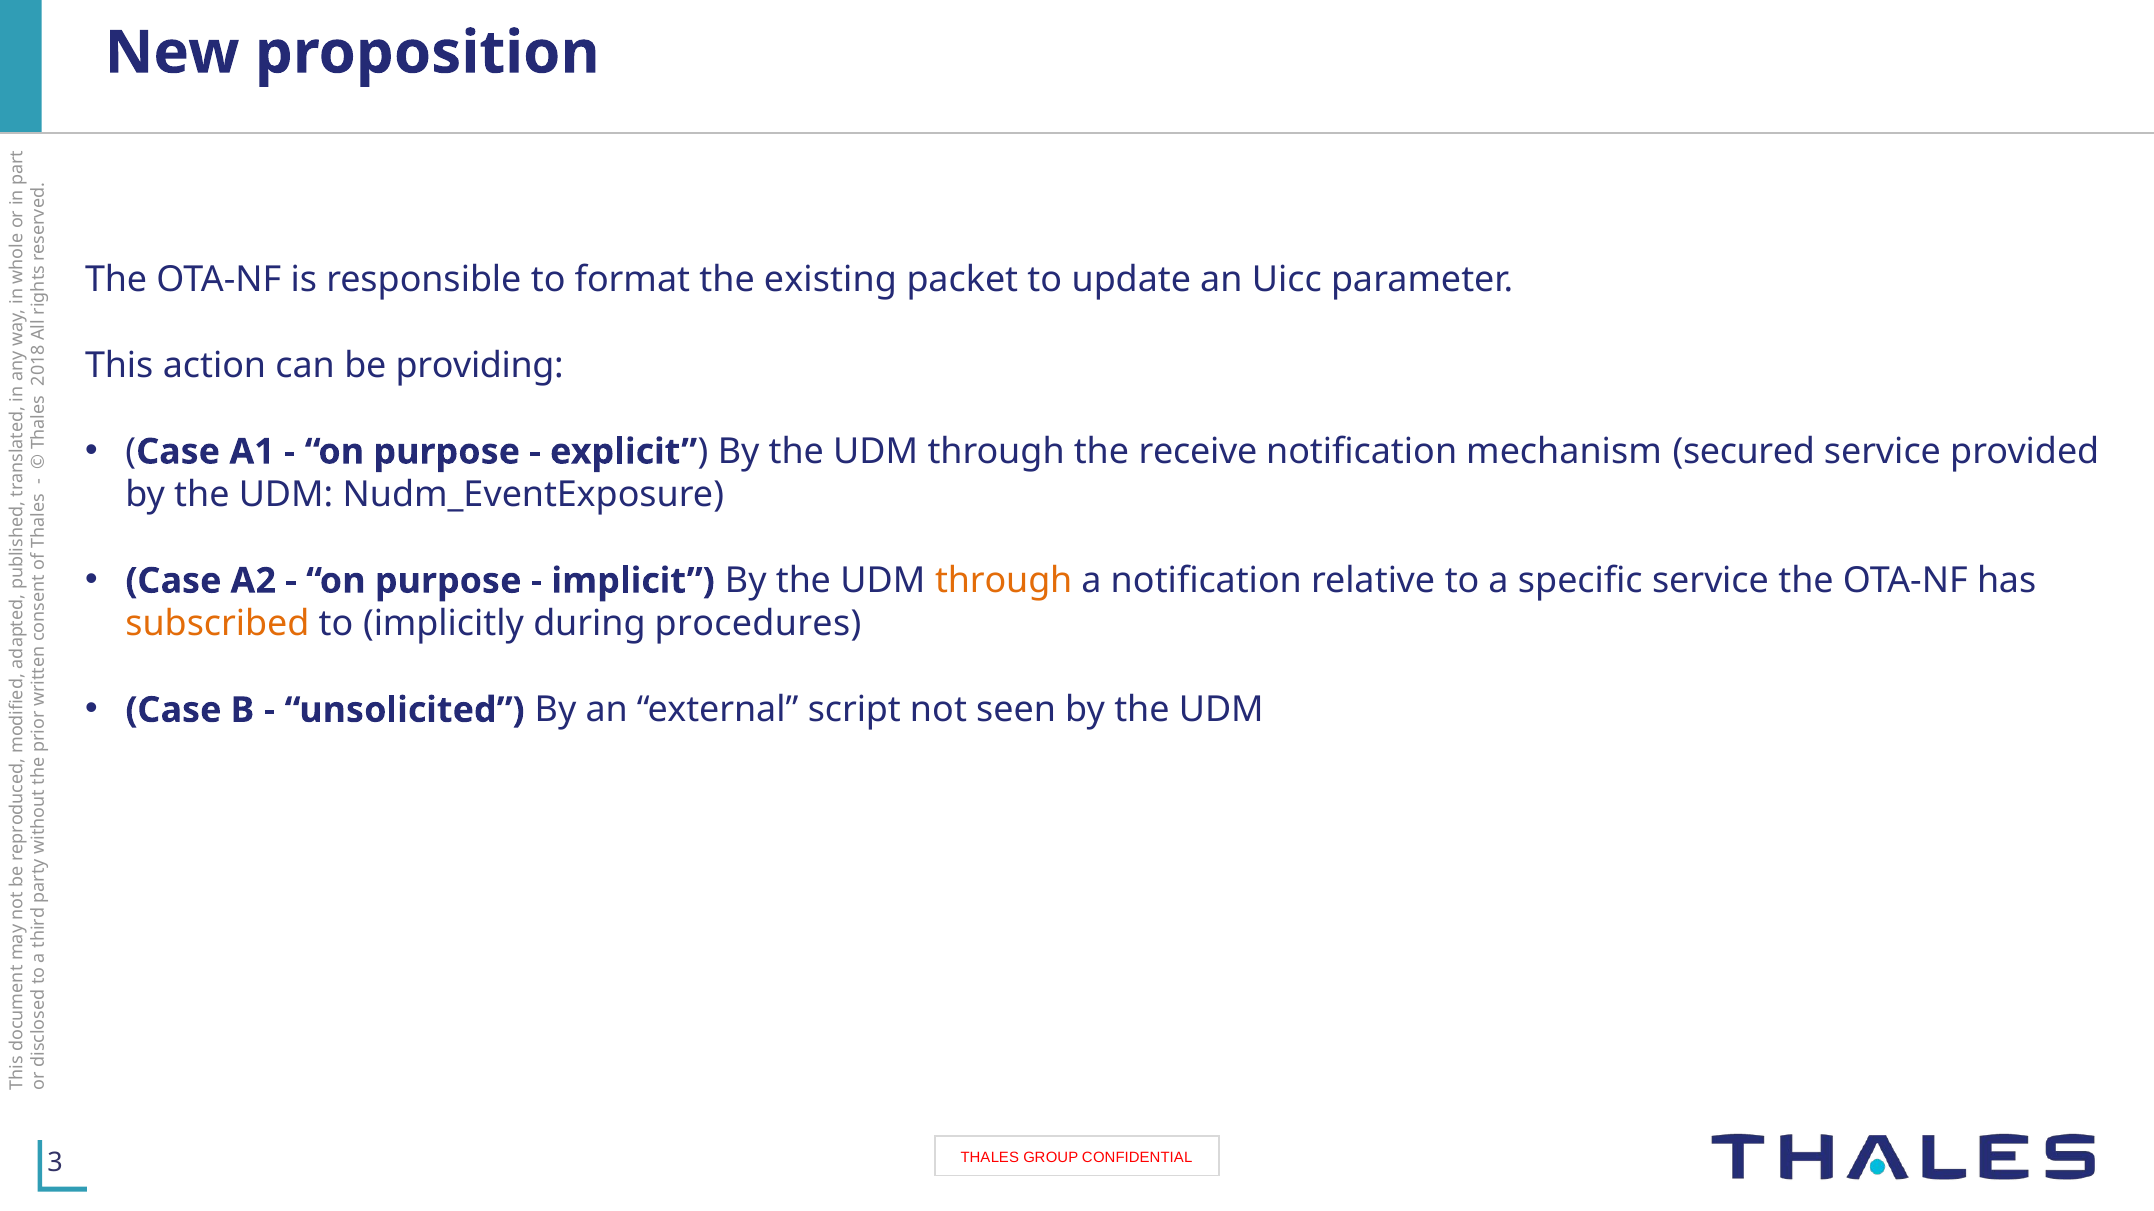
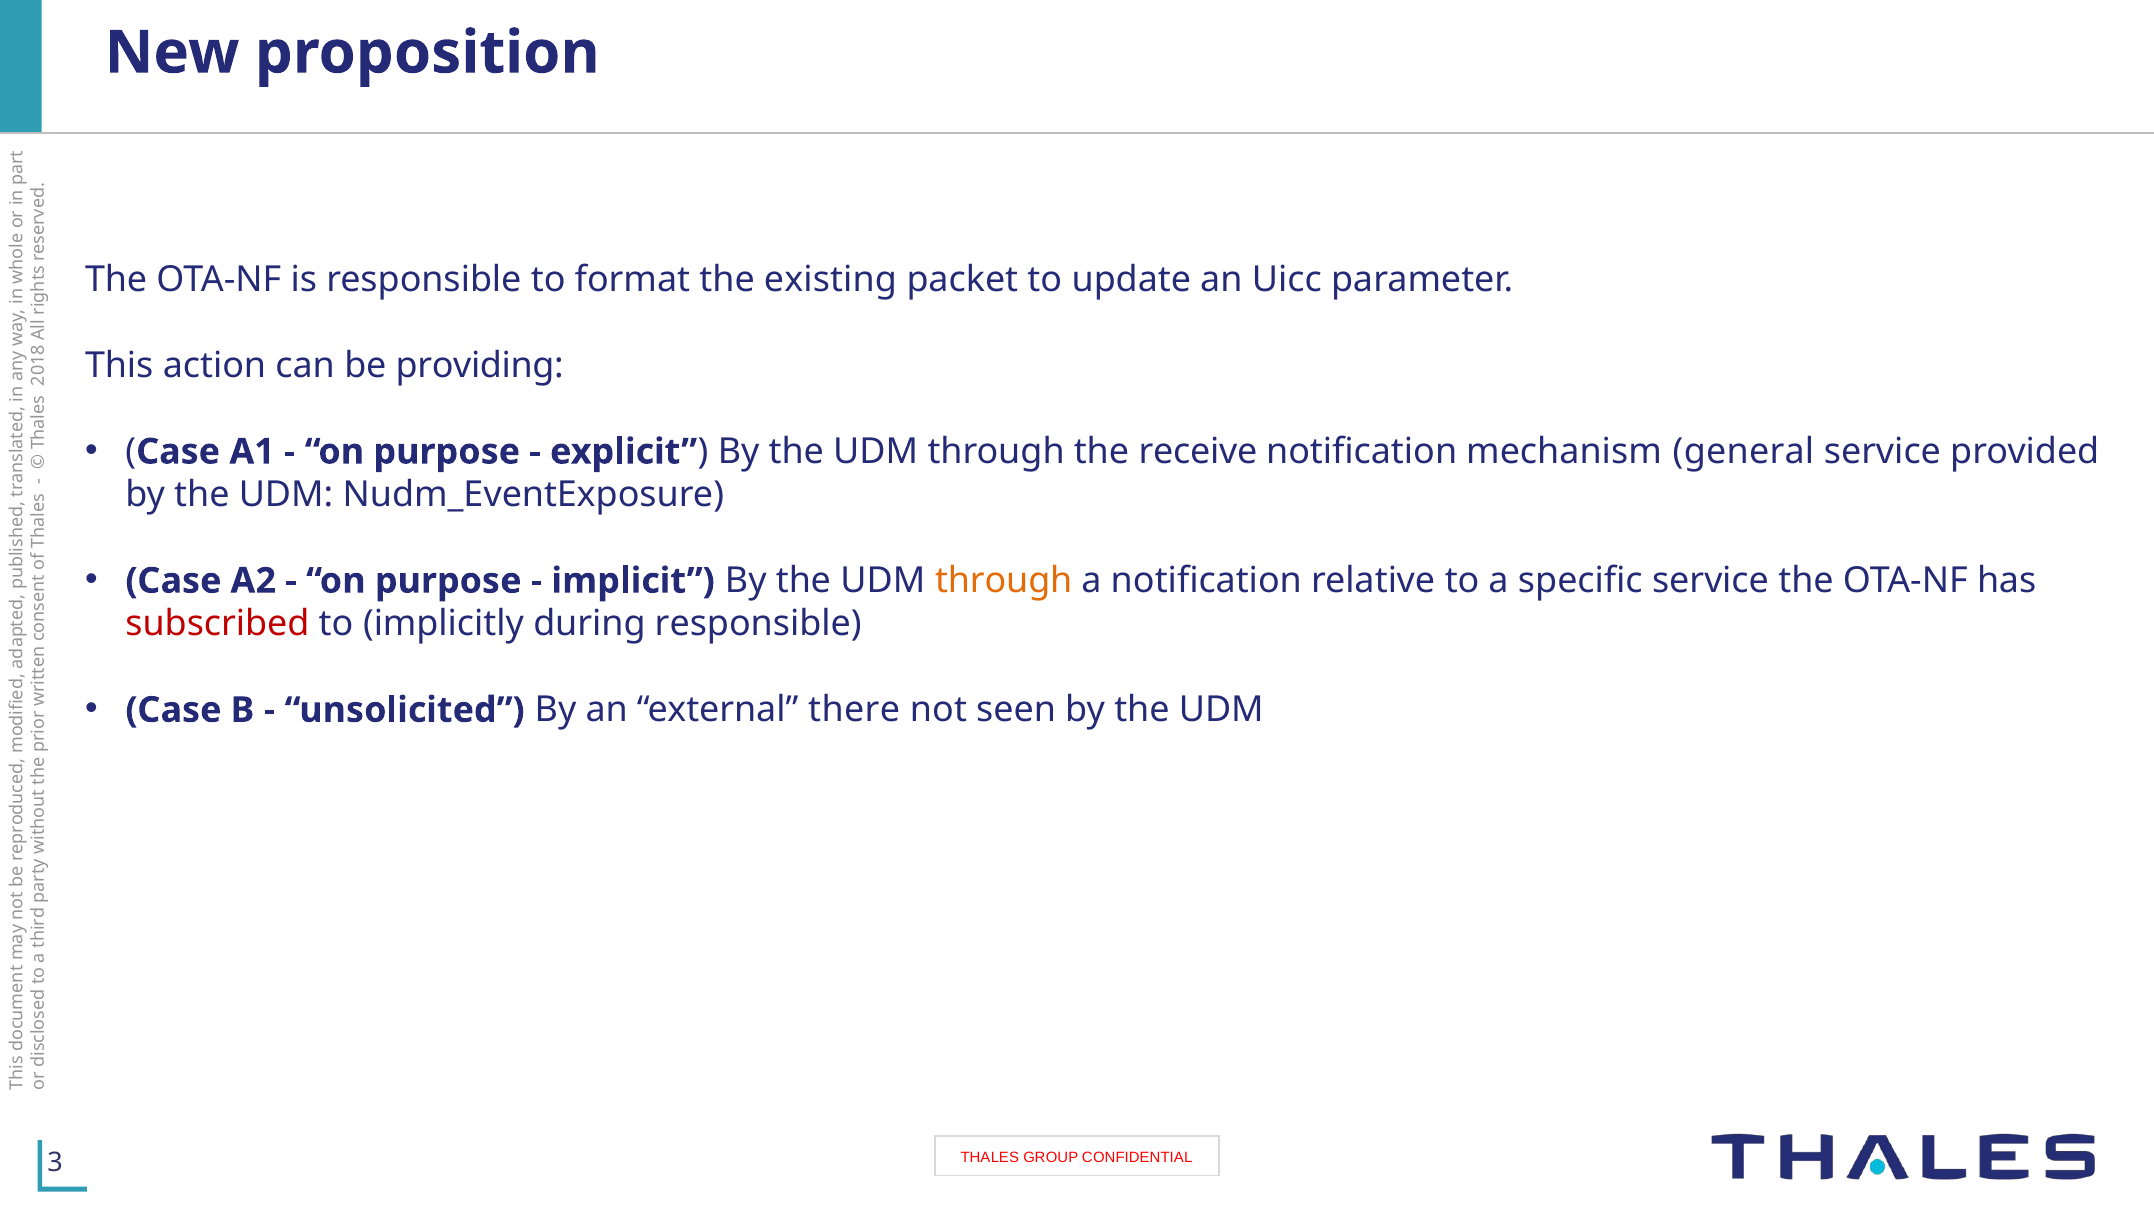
secured: secured -> general
subscribed colour: orange -> red
during procedures: procedures -> responsible
script: script -> there
